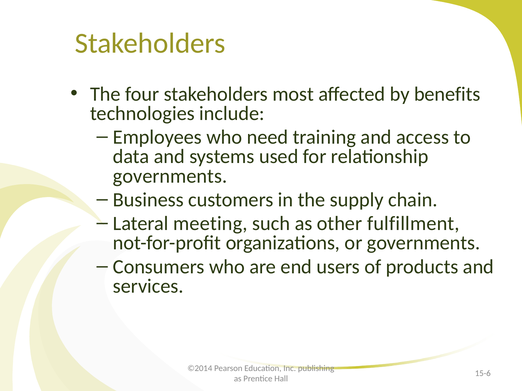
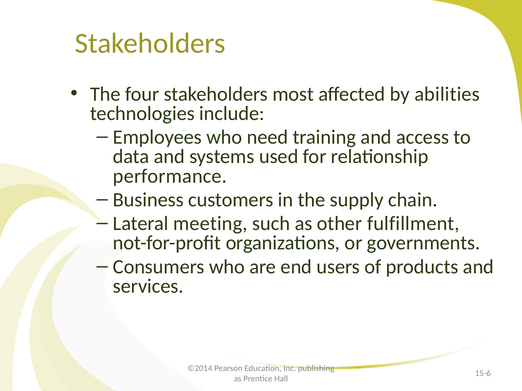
benefits: benefits -> abilities
governments at (170, 176): governments -> performance
